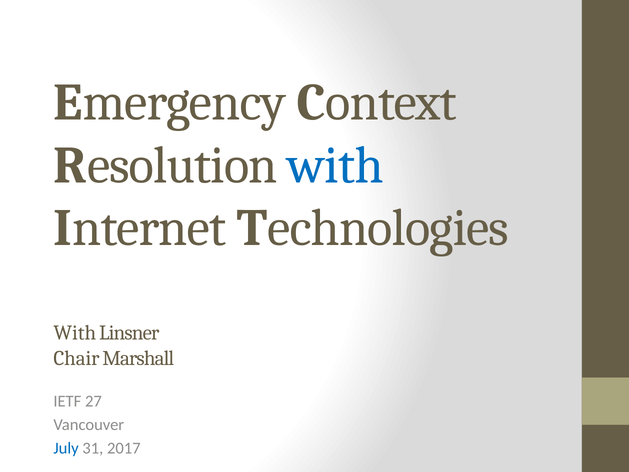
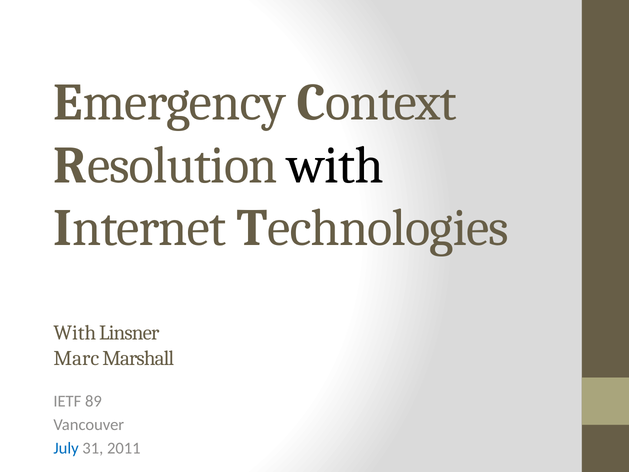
with at (336, 165) colour: blue -> black
Chair: Chair -> Marc
27: 27 -> 89
2017: 2017 -> 2011
